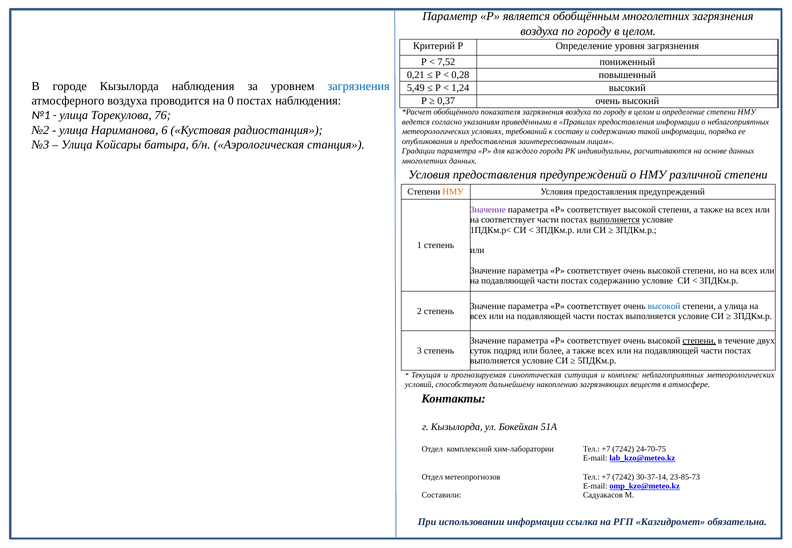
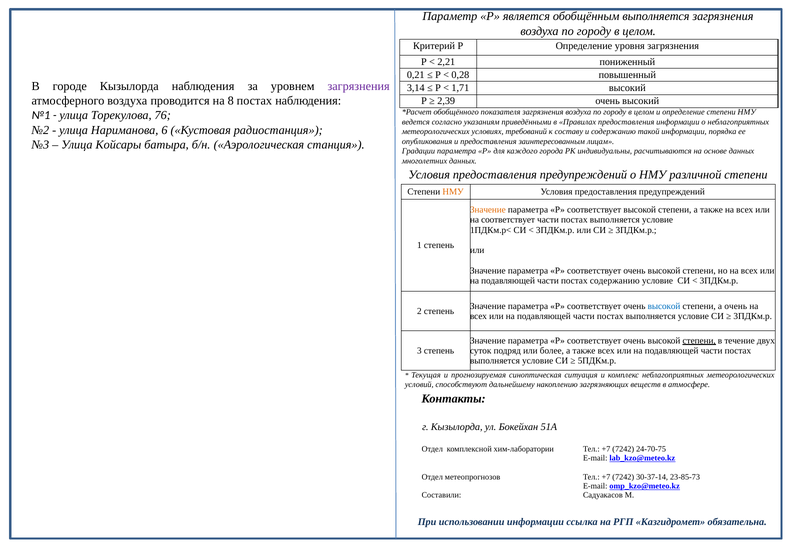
обобщённым многолетних: многолетних -> выполняется
7,52: 7,52 -> 2,21
загрязнения at (359, 86) colour: blue -> purple
5,49: 5,49 -> 3,14
1,24: 1,24 -> 1,71
0: 0 -> 8
0,37: 0,37 -> 2,39
Значение at (488, 210) colour: purple -> orange
выполняется at (615, 220) underline: present -> none
а улица: улица -> очень
